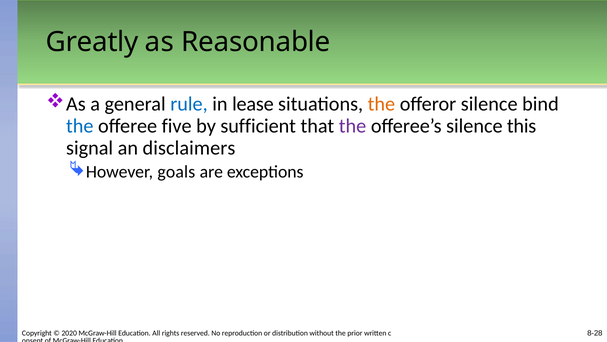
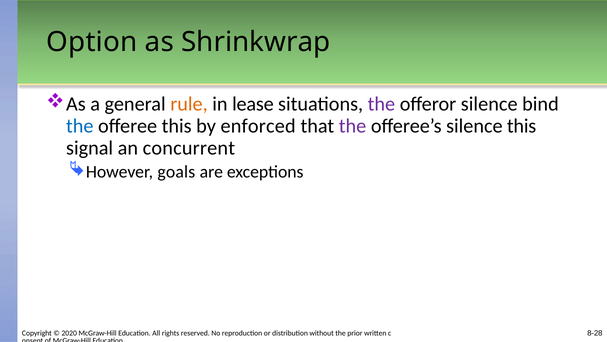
Greatly: Greatly -> Option
Reasonable: Reasonable -> Shrinkwrap
rule colour: blue -> orange
the at (381, 104) colour: orange -> purple
offeree five: five -> this
sufficient: sufficient -> enforced
disclaimers: disclaimers -> concurrent
